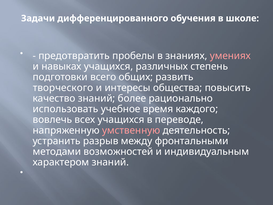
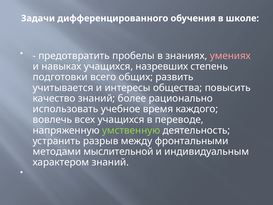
различных: различных -> назревших
творческого: творческого -> учитывается
умственную colour: pink -> light green
возможностей: возможностей -> мыслительной
